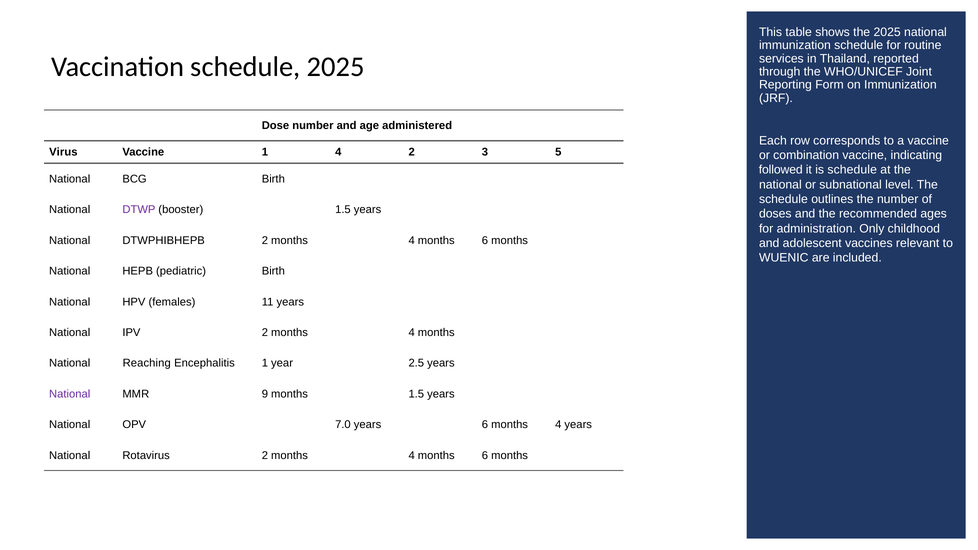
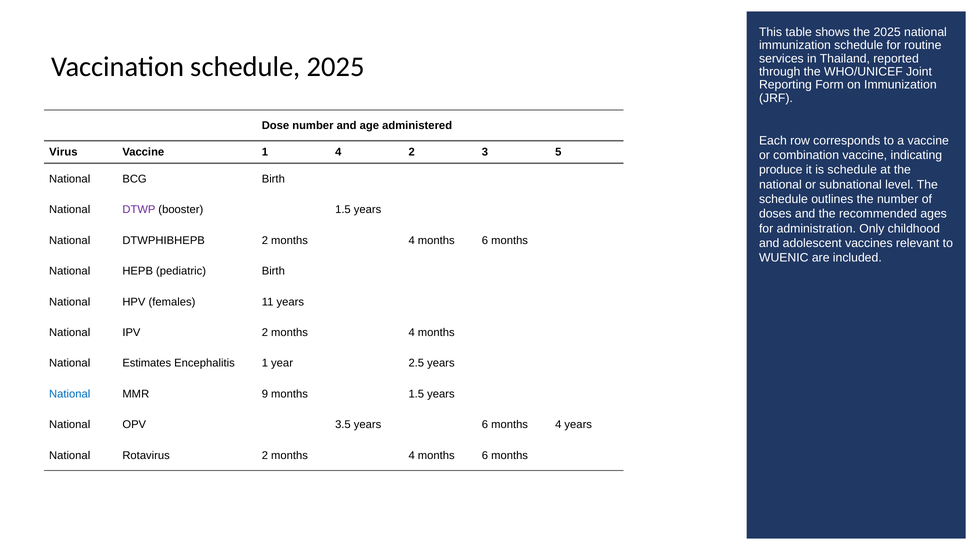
followed: followed -> produce
Reaching: Reaching -> Estimates
National at (70, 394) colour: purple -> blue
7.0: 7.0 -> 3.5
